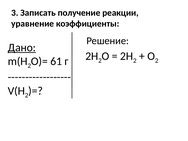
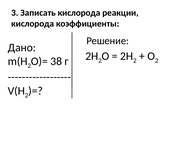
Записать получение: получение -> кислорода
уравнение at (33, 24): уравнение -> кислорода
Дано underline: present -> none
61: 61 -> 38
